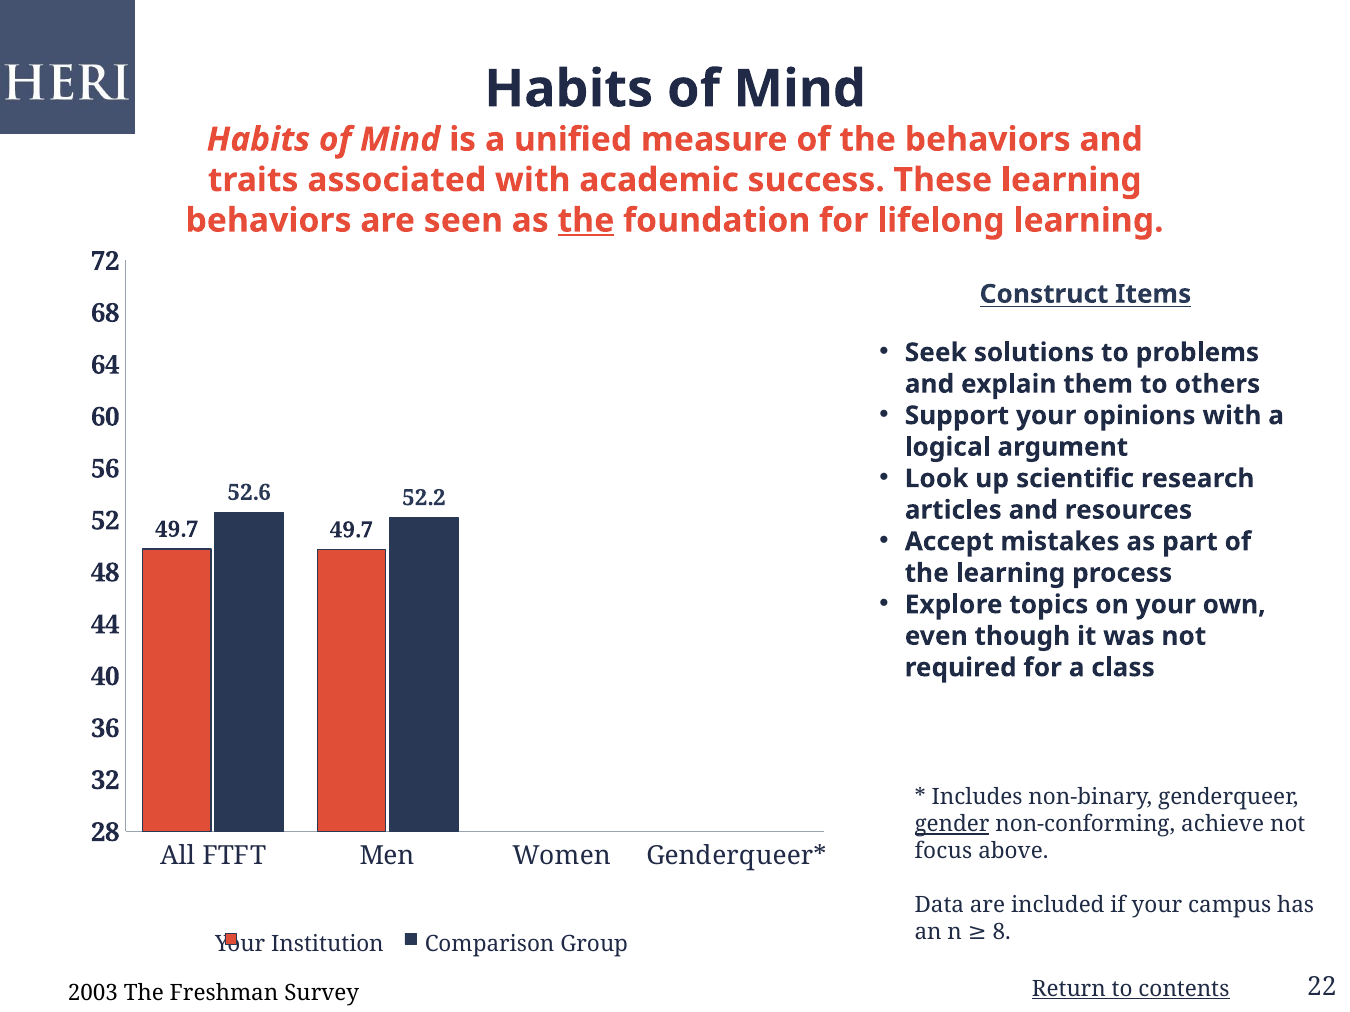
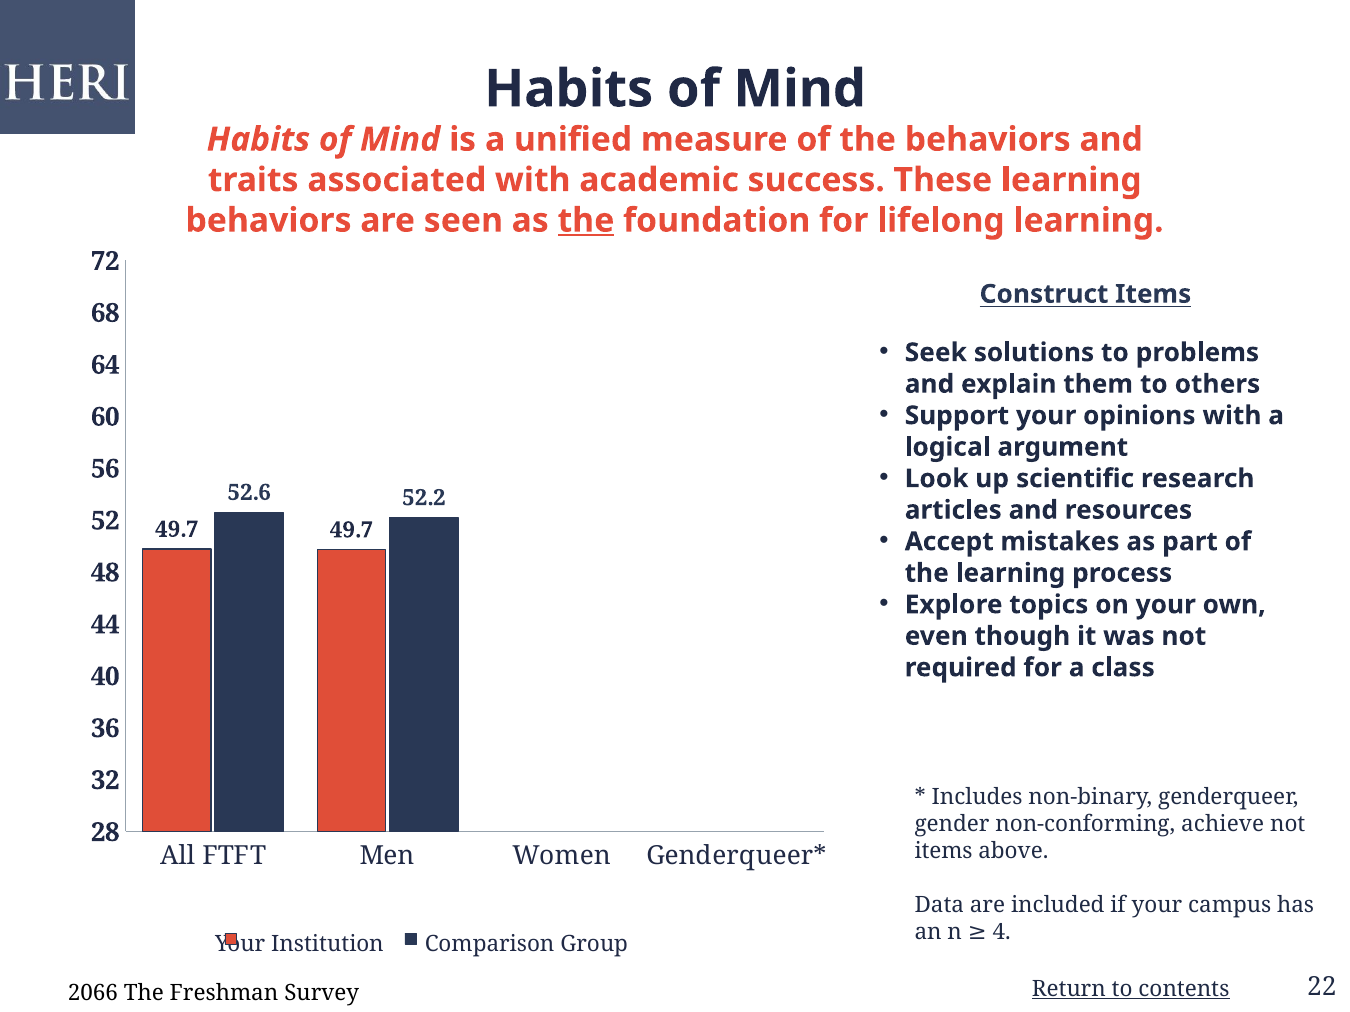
gender underline: present -> none
focus at (943, 852): focus -> items
8: 8 -> 4
2003: 2003 -> 2066
